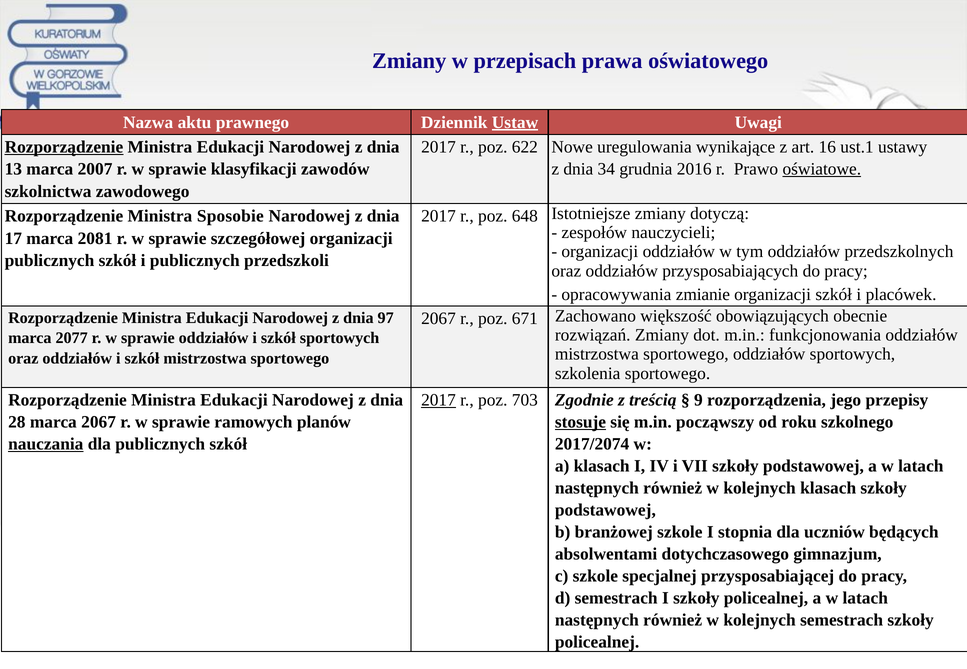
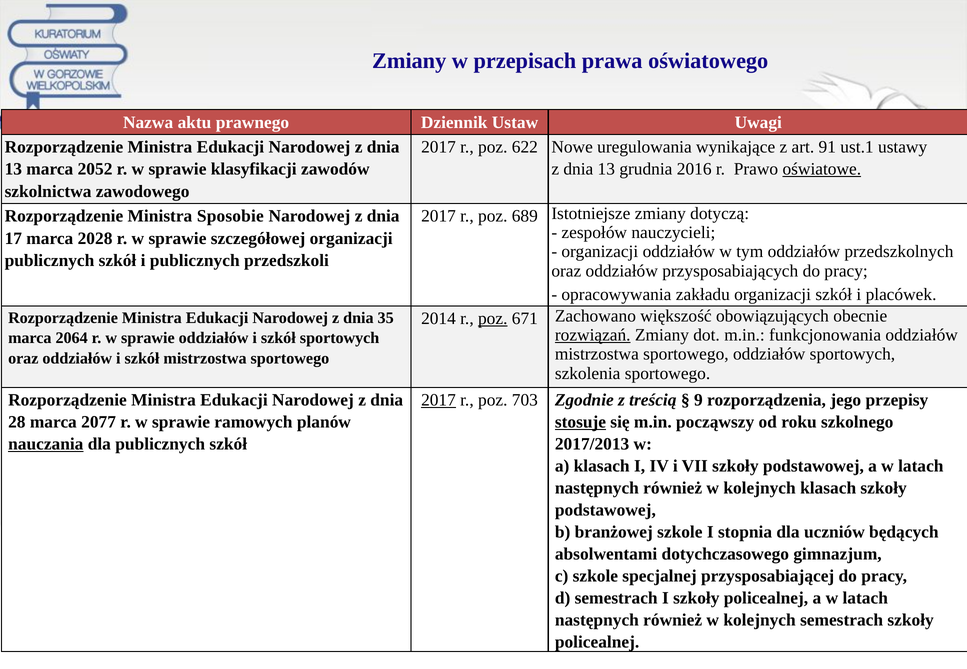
Ustaw underline: present -> none
Rozporządzenie at (64, 147) underline: present -> none
16: 16 -> 91
2007: 2007 -> 2052
34 at (606, 169): 34 -> 13
648: 648 -> 689
2081: 2081 -> 2028
zmianie: zmianie -> zakładu
97: 97 -> 35
2067 at (438, 319): 2067 -> 2014
poz at (493, 319) underline: none -> present
rozwiązań underline: none -> present
2077: 2077 -> 2064
marca 2067: 2067 -> 2077
2017/2074: 2017/2074 -> 2017/2013
